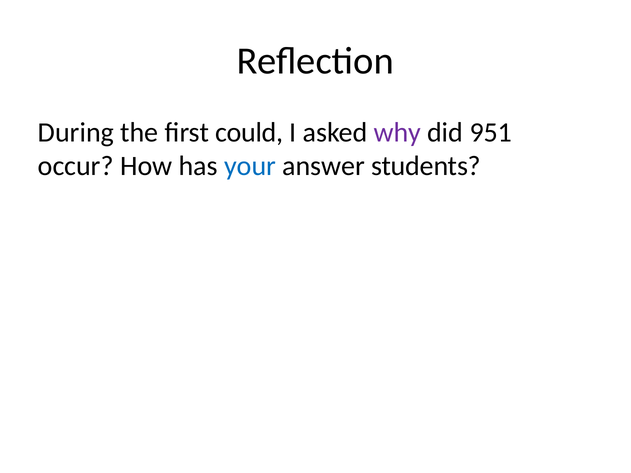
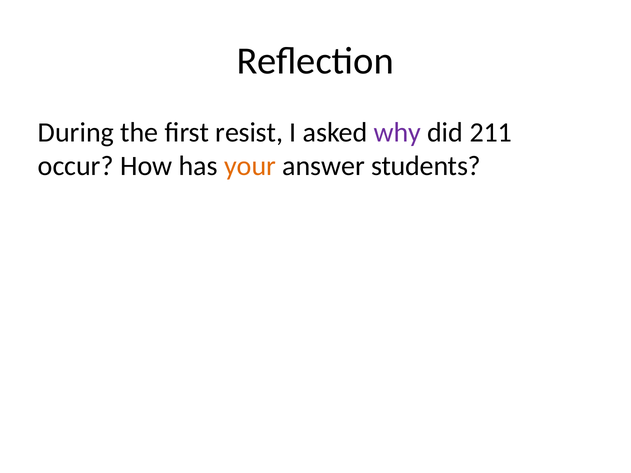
could: could -> resist
951: 951 -> 211
your colour: blue -> orange
